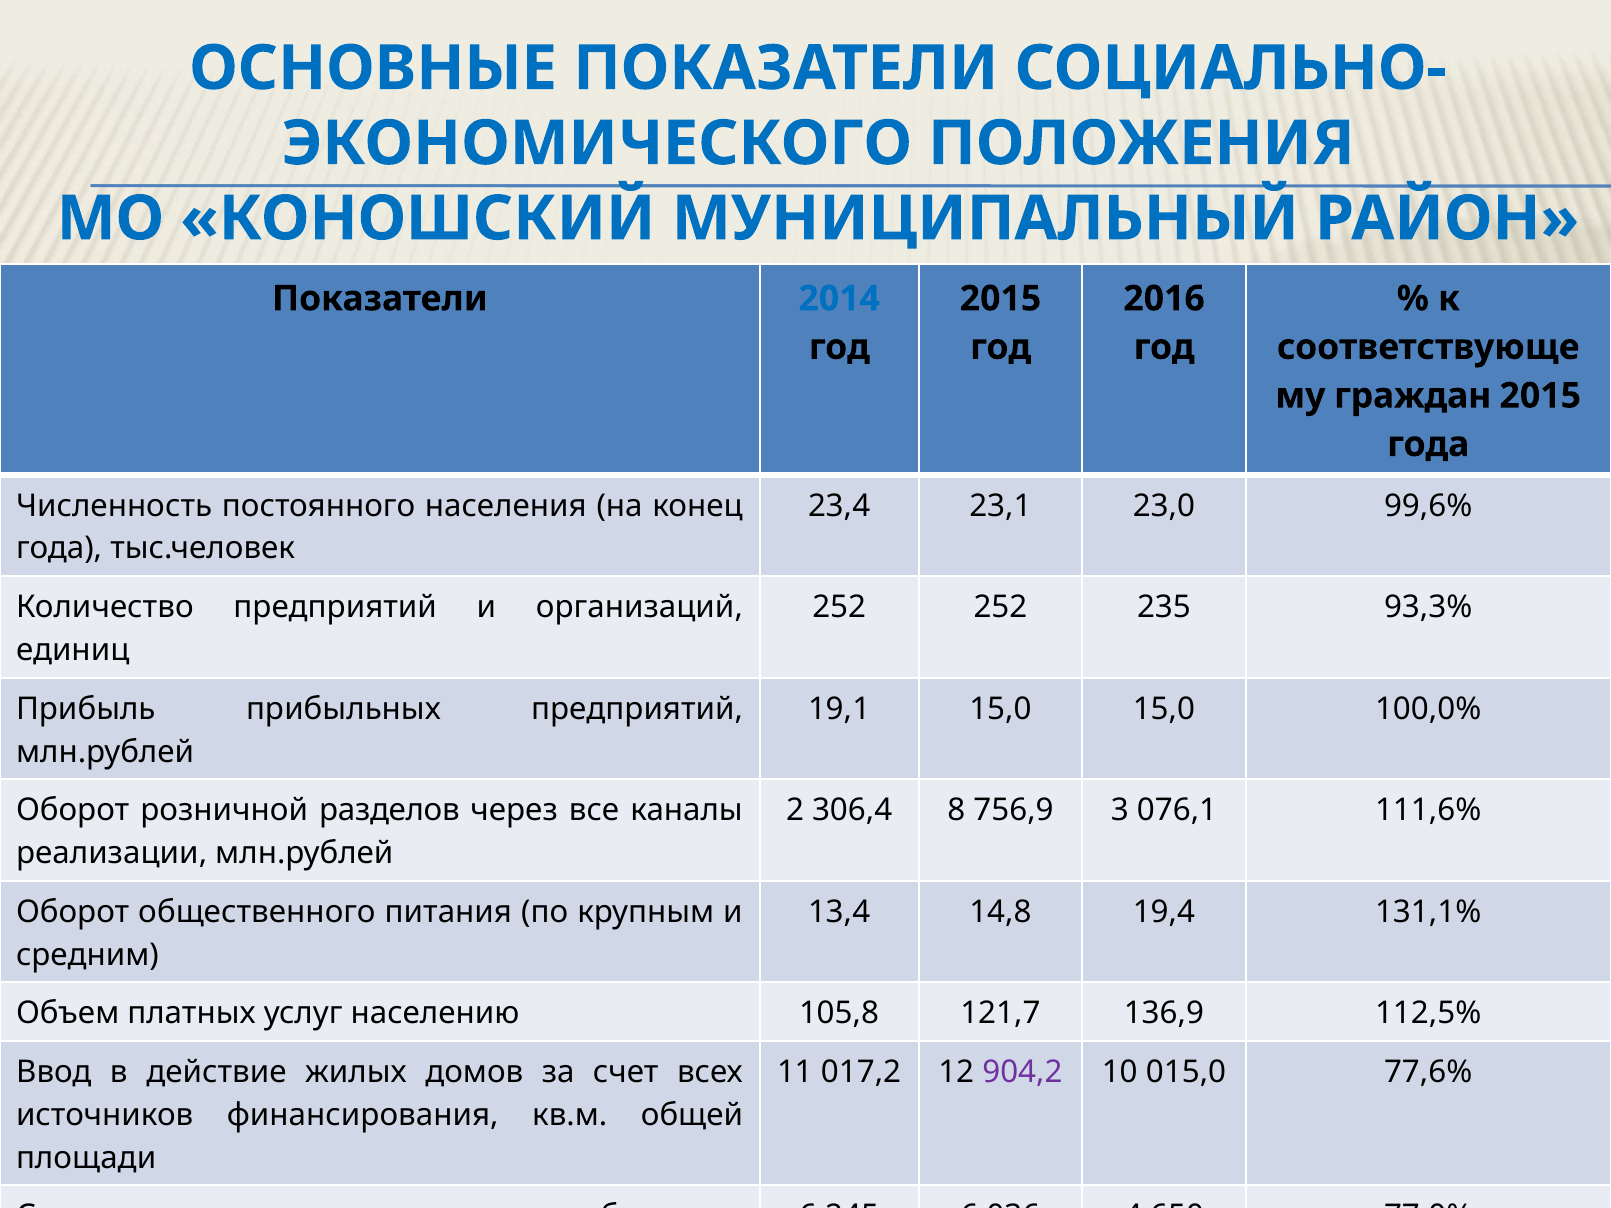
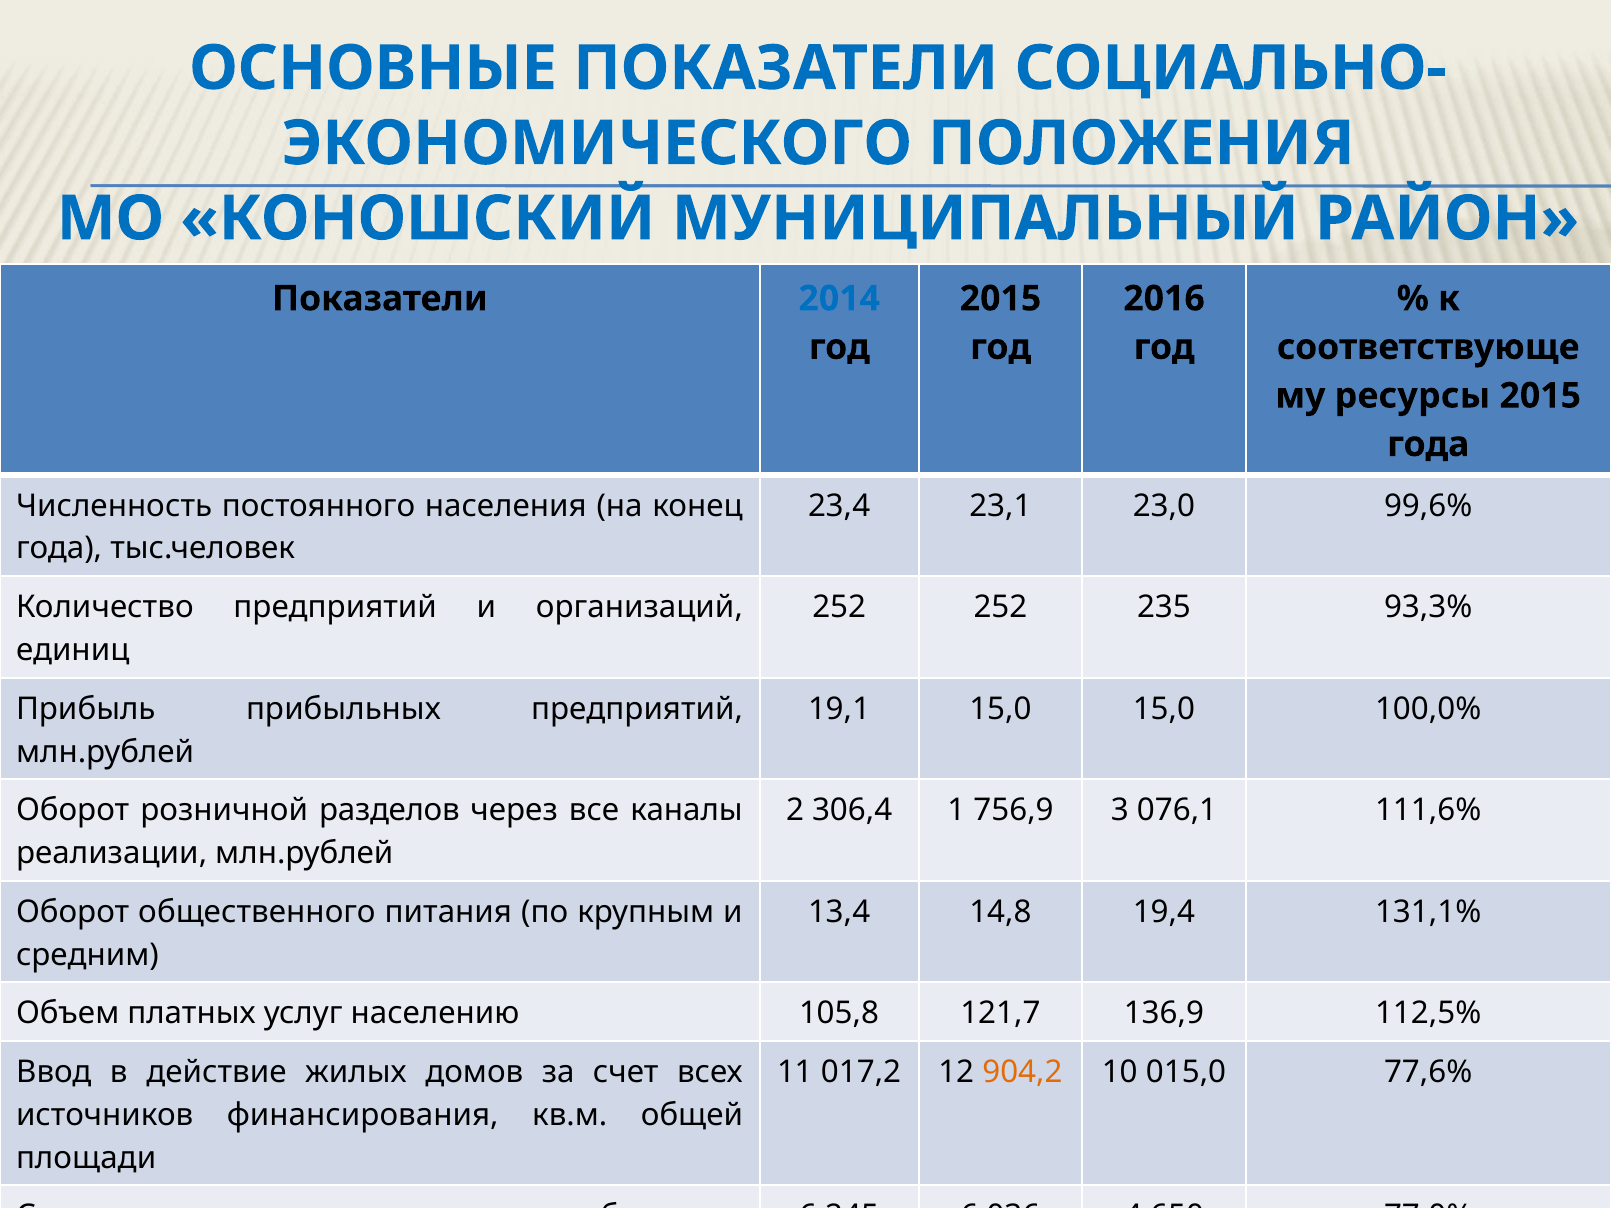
граждан: граждан -> ресурсы
8: 8 -> 1
904,2 colour: purple -> orange
